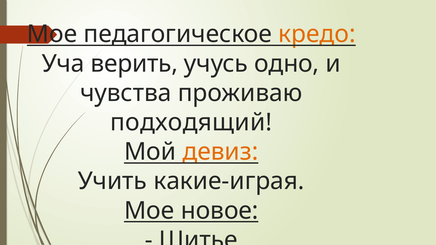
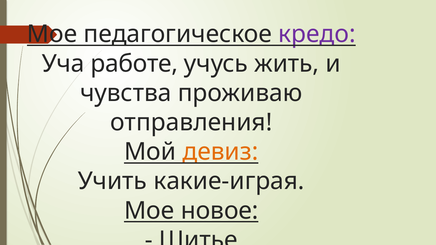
кредо colour: orange -> purple
верить: верить -> работе
одно: одно -> жить
подходящий: подходящий -> отправления
